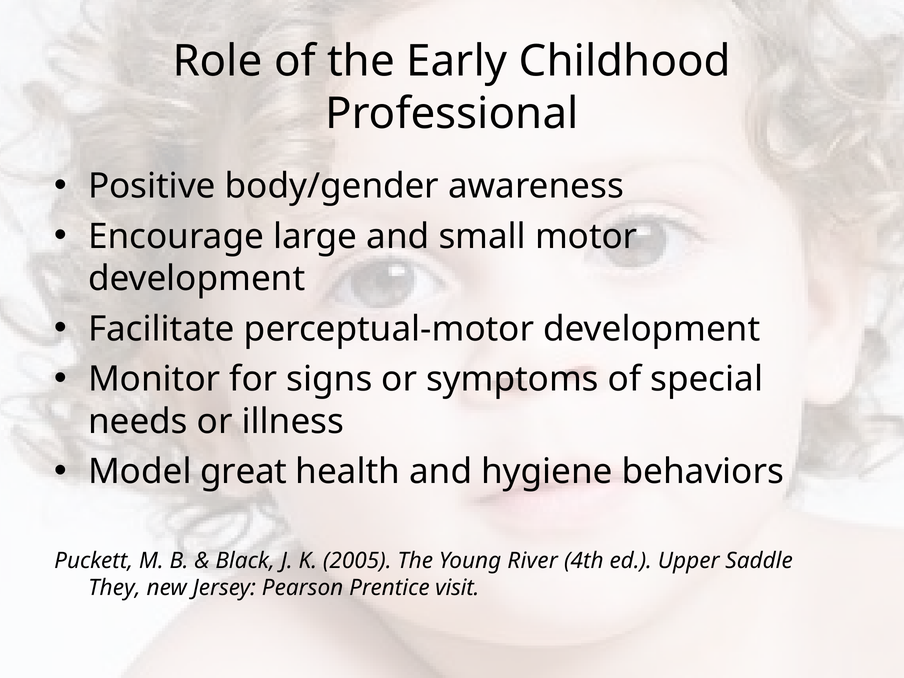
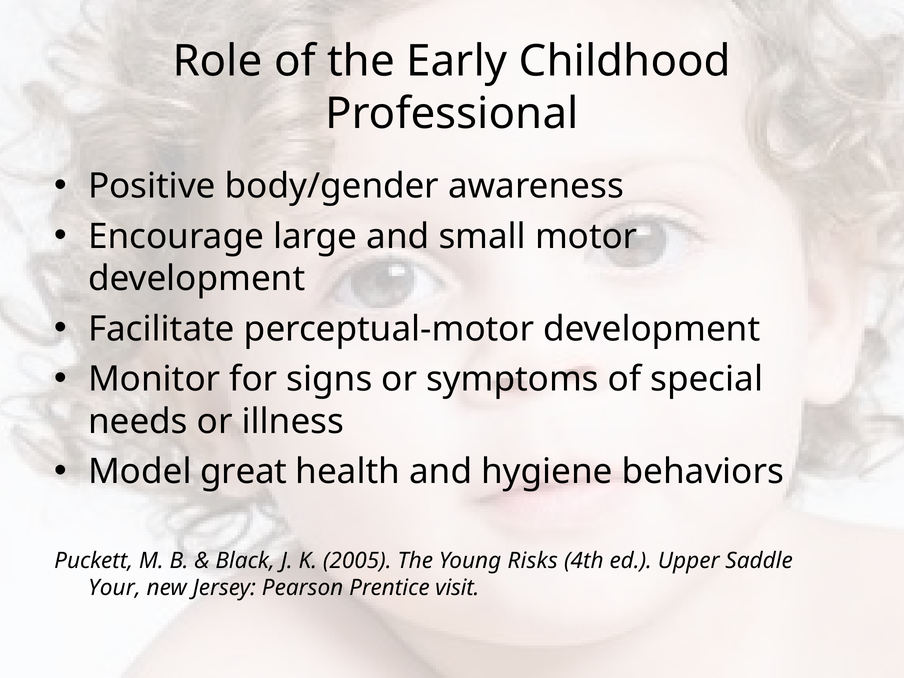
River: River -> Risks
They: They -> Your
